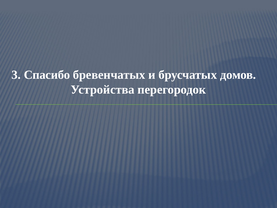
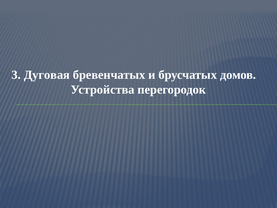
Спасибо: Спасибо -> Дуговая
